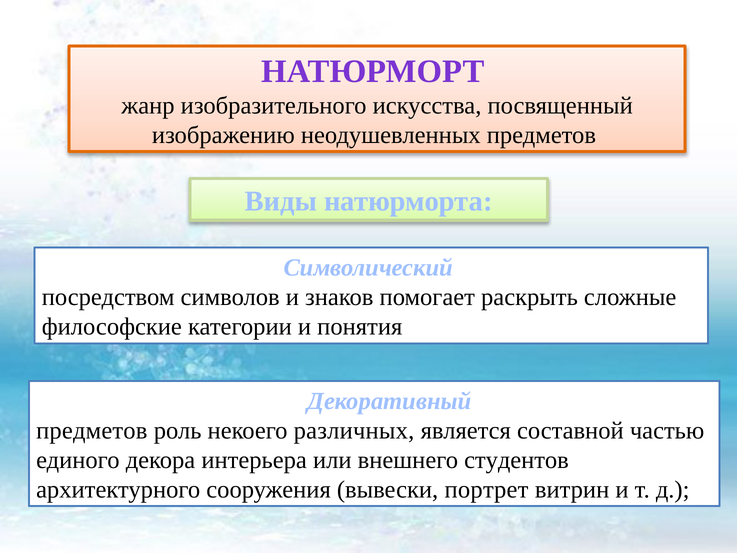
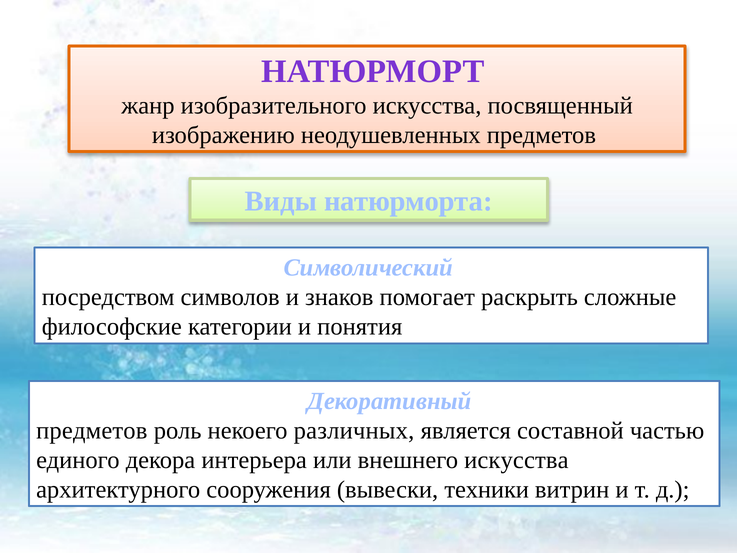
внешнего студентов: студентов -> искусства
портрет: портрет -> техники
